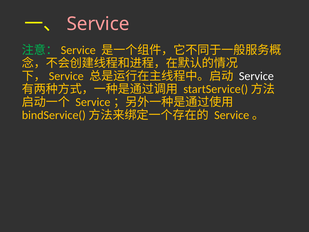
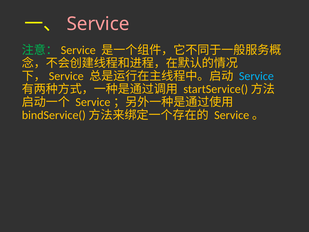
Service at (256, 76) colour: white -> light blue
